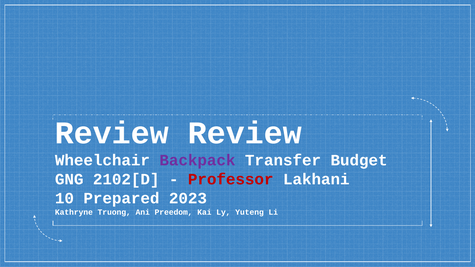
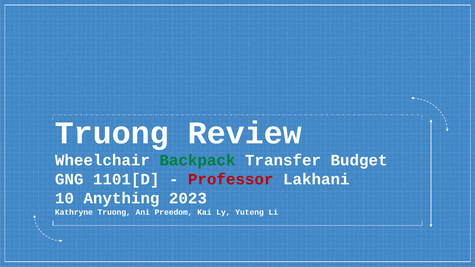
Review at (112, 133): Review -> Truong
Backpack colour: purple -> green
2102[D: 2102[D -> 1101[D
Prepared: Prepared -> Anything
